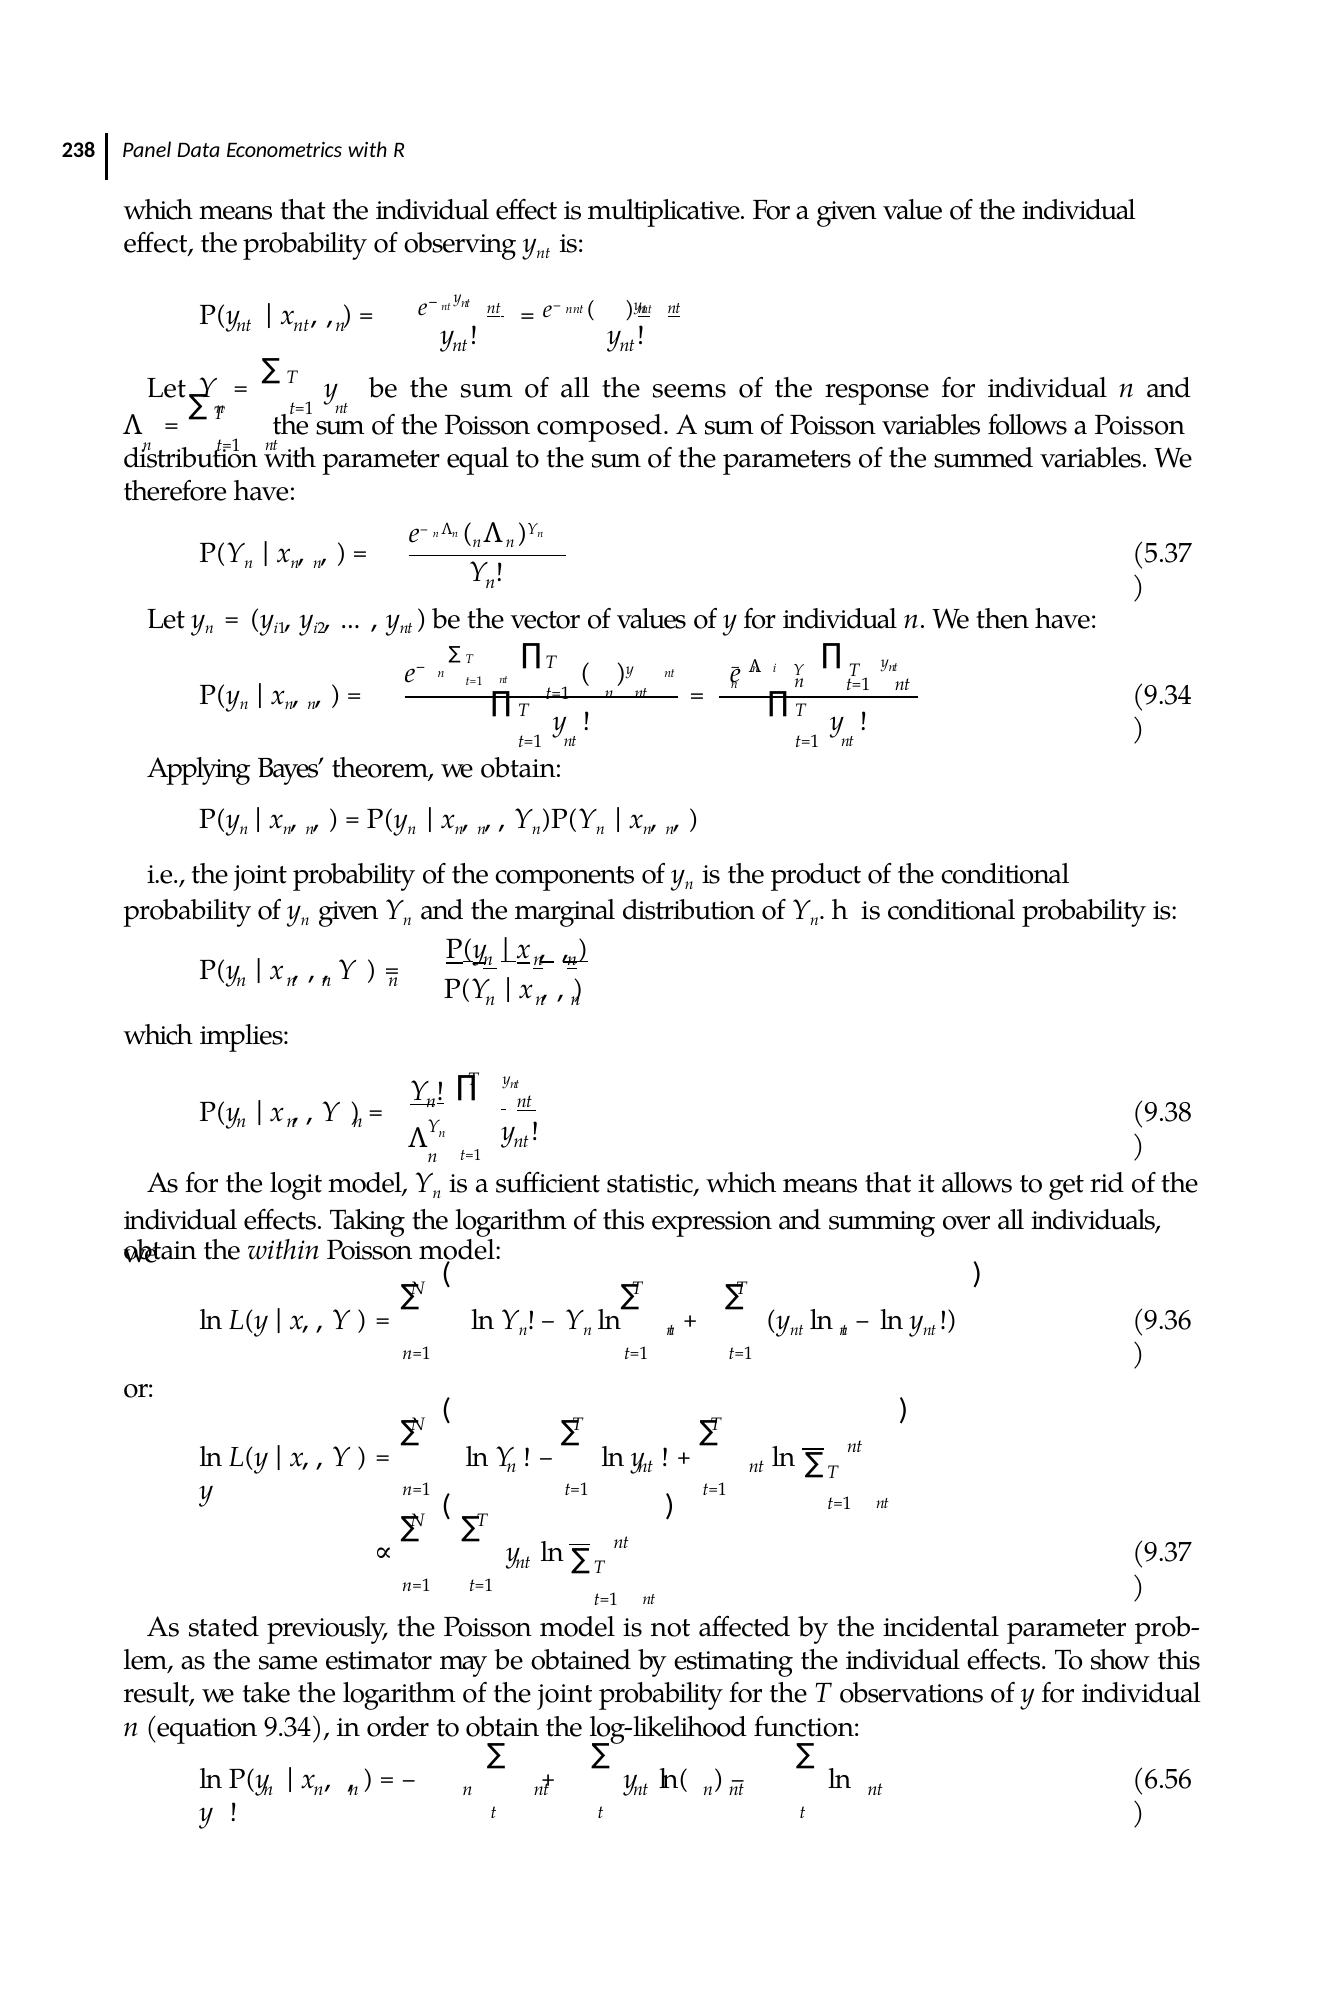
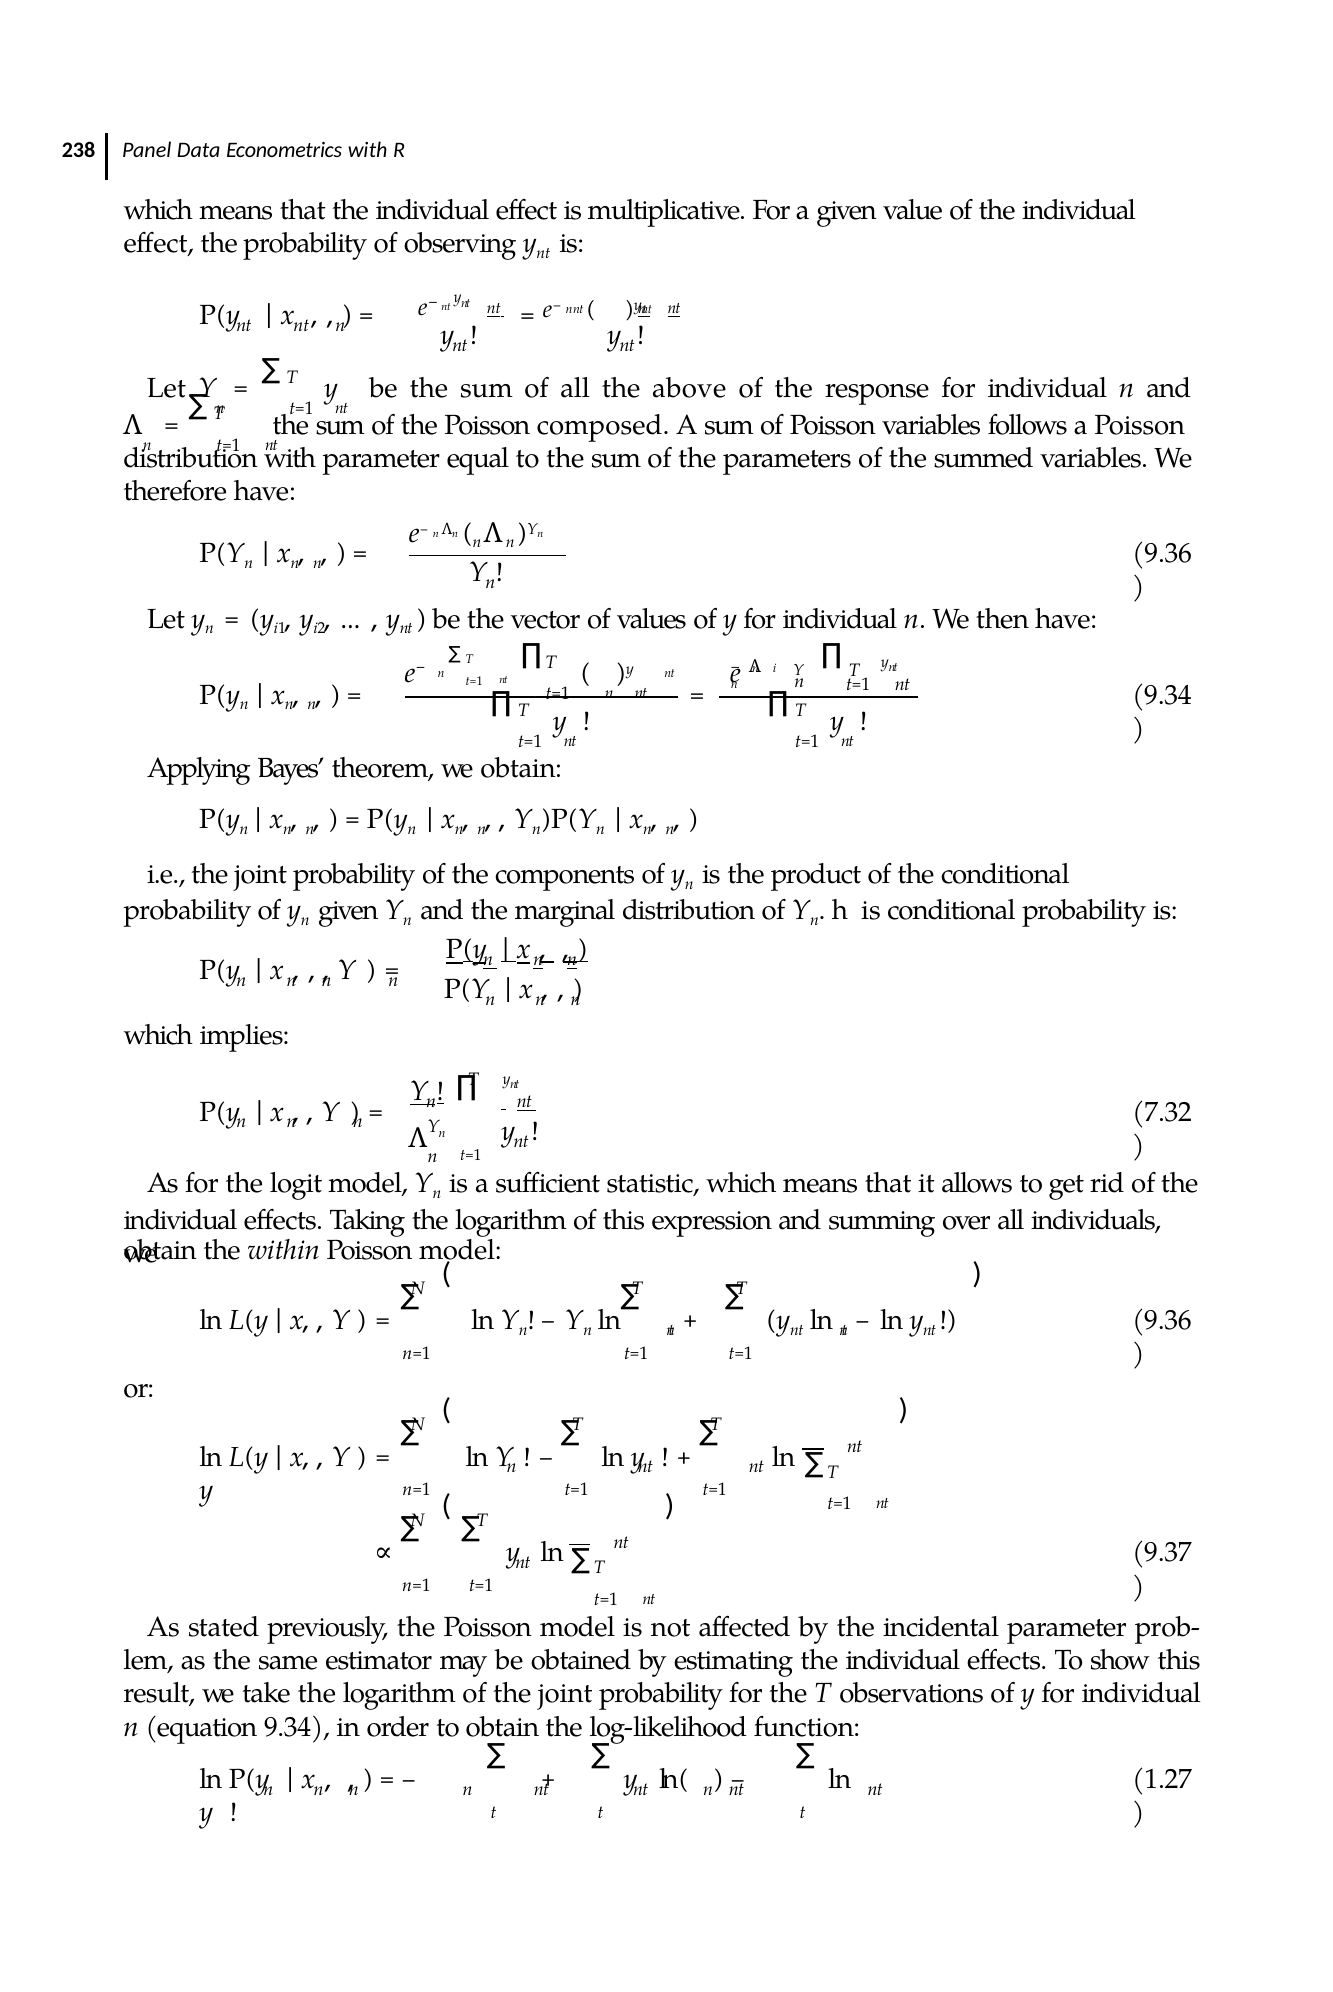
seems: seems -> above
5.37 at (1162, 553): 5.37 -> 9.36
9.38: 9.38 -> 7.32
6.56: 6.56 -> 1.27
